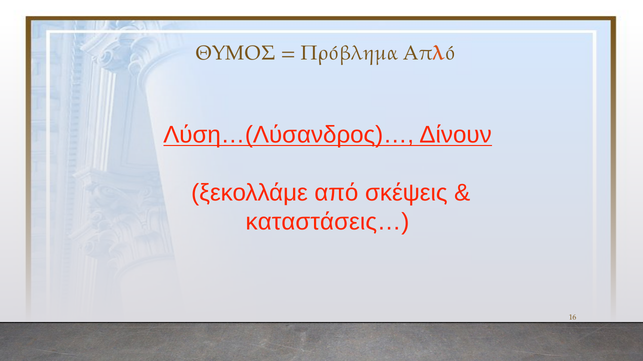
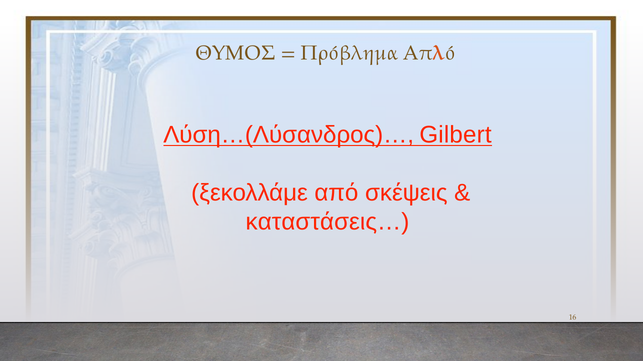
Δίνουν: Δίνουν -> Gilbert
